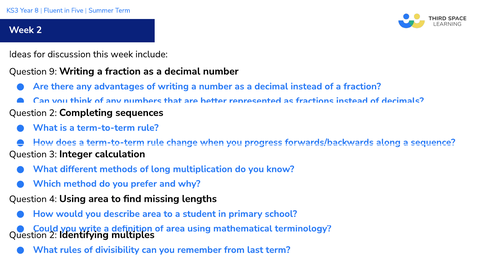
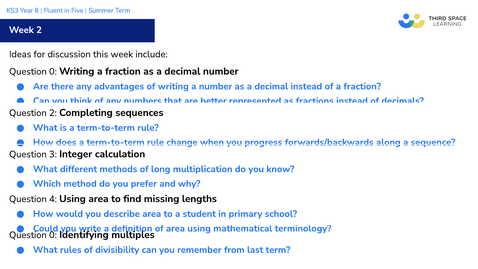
9 at (53, 71): 9 -> 0
2 at (53, 235): 2 -> 0
